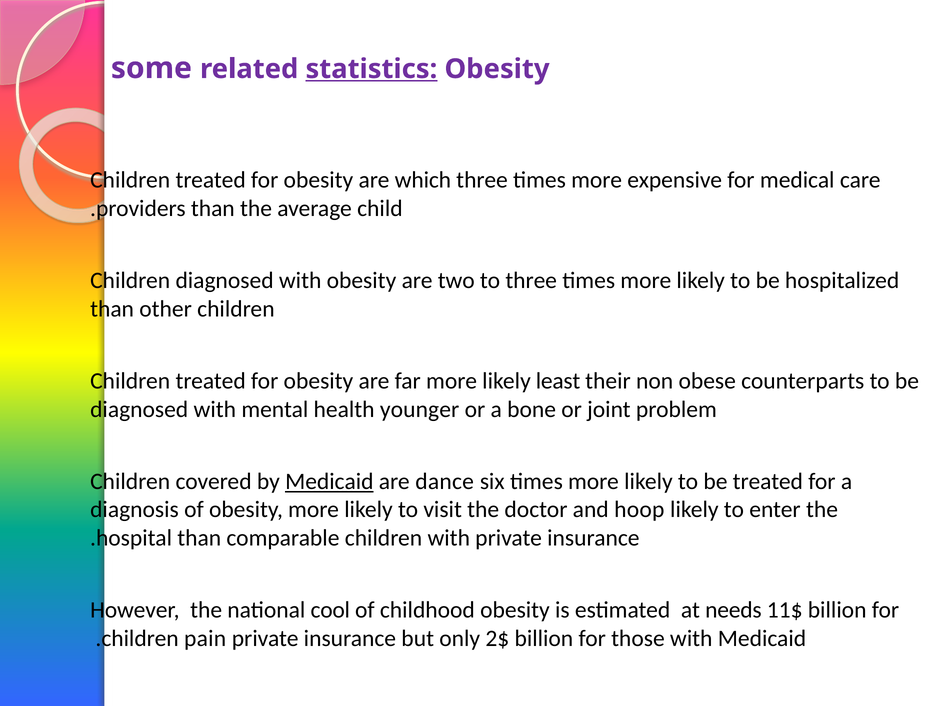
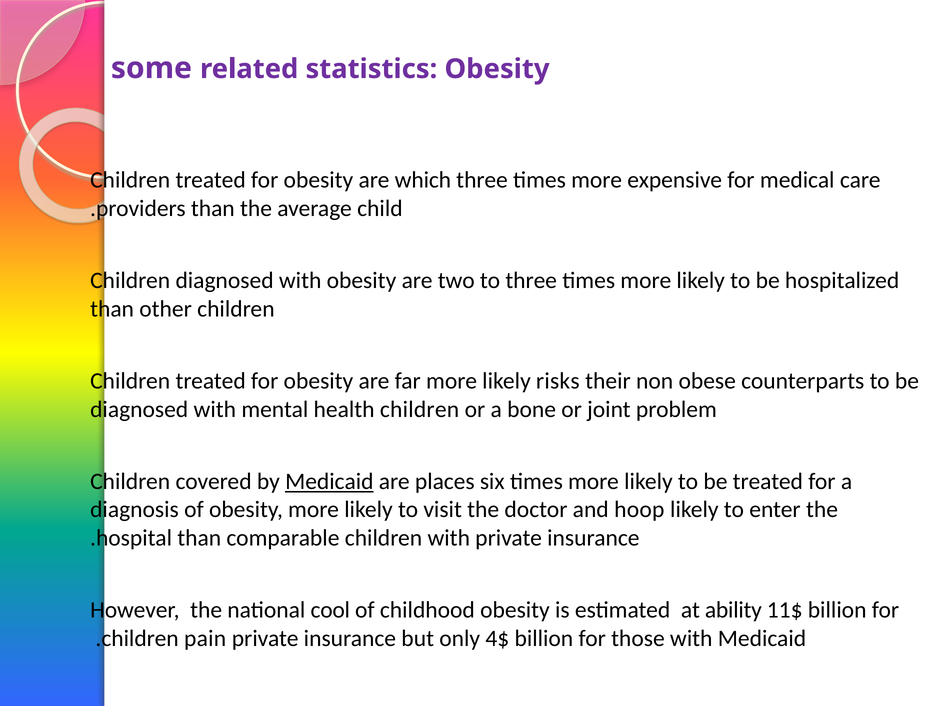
statistics underline: present -> none
least: least -> risks
health younger: younger -> children
dance: dance -> places
needs: needs -> ability
2$: 2$ -> 4$
